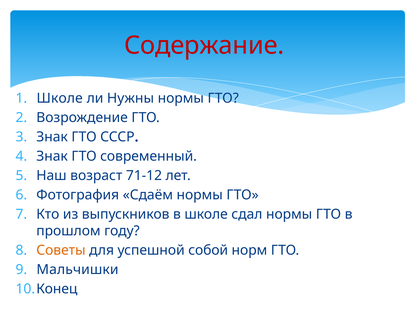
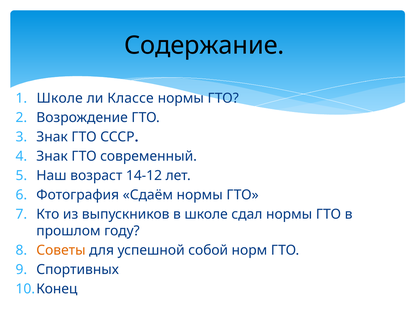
Содержание colour: red -> black
Нужны: Нужны -> Классе
71-12: 71-12 -> 14-12
Мальчишки: Мальчишки -> Спортивных
